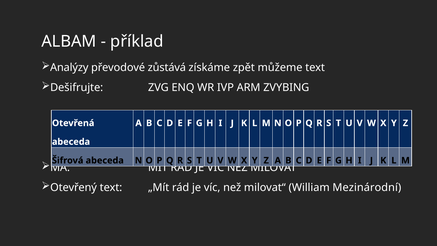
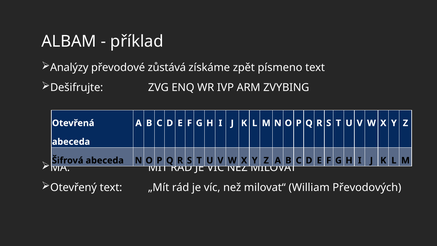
můžeme: můžeme -> písmeno
Mezinárodní: Mezinárodní -> Převodových
